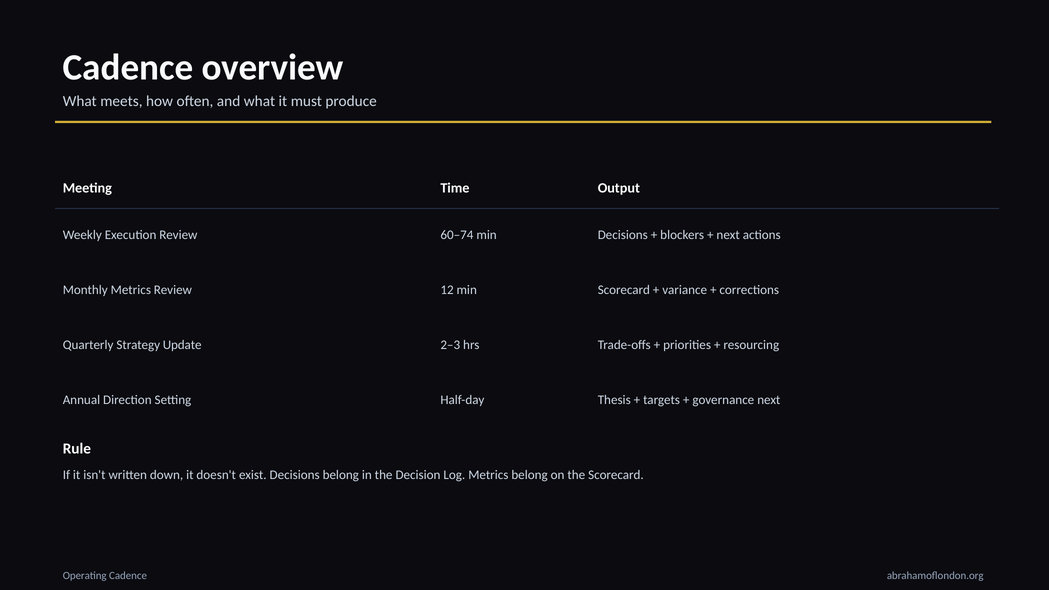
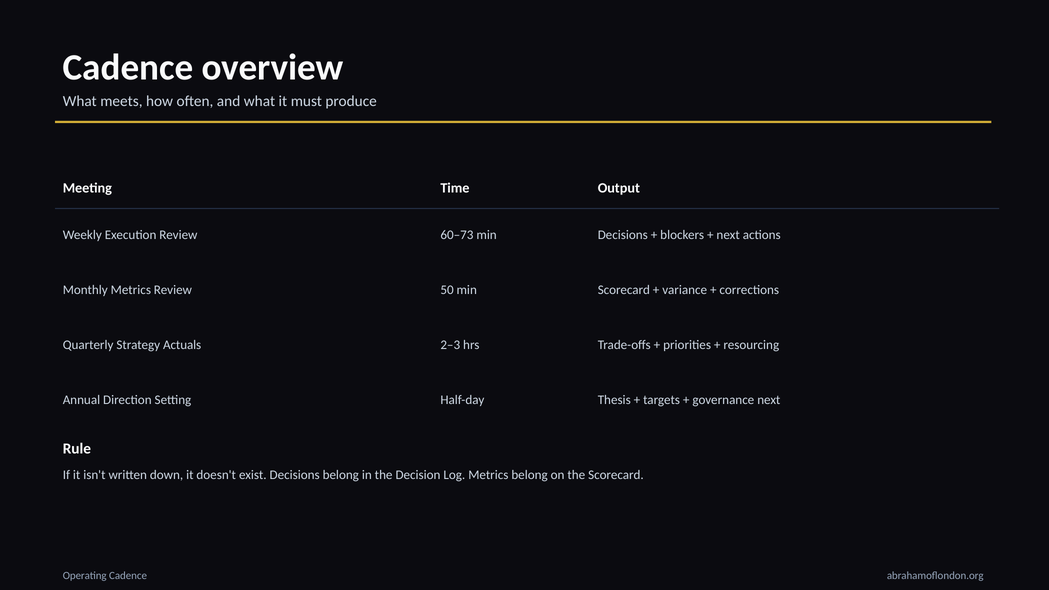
60–74: 60–74 -> 60–73
12: 12 -> 50
Update: Update -> Actuals
